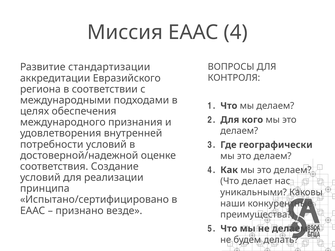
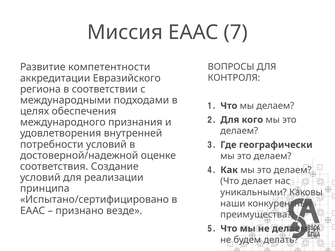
ЕААС 4: 4 -> 7
стандартизации: стандартизации -> компетентности
